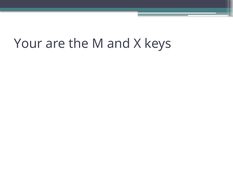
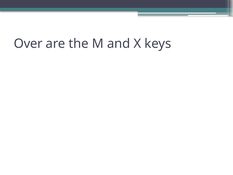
Your: Your -> Over
